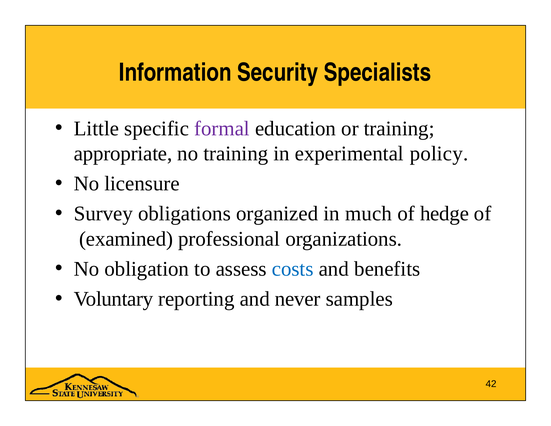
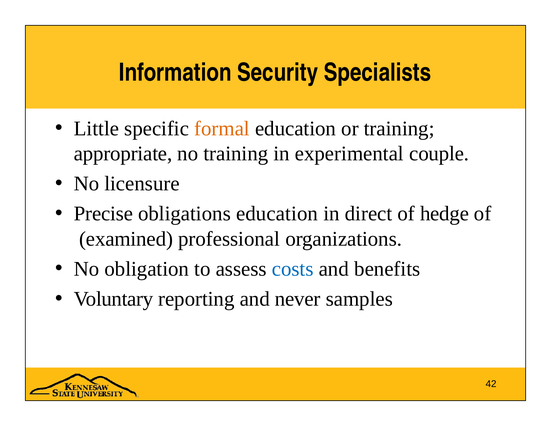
formal colour: purple -> orange
policy: policy -> couple
Survey: Survey -> Precise
obligations organized: organized -> education
much: much -> direct
